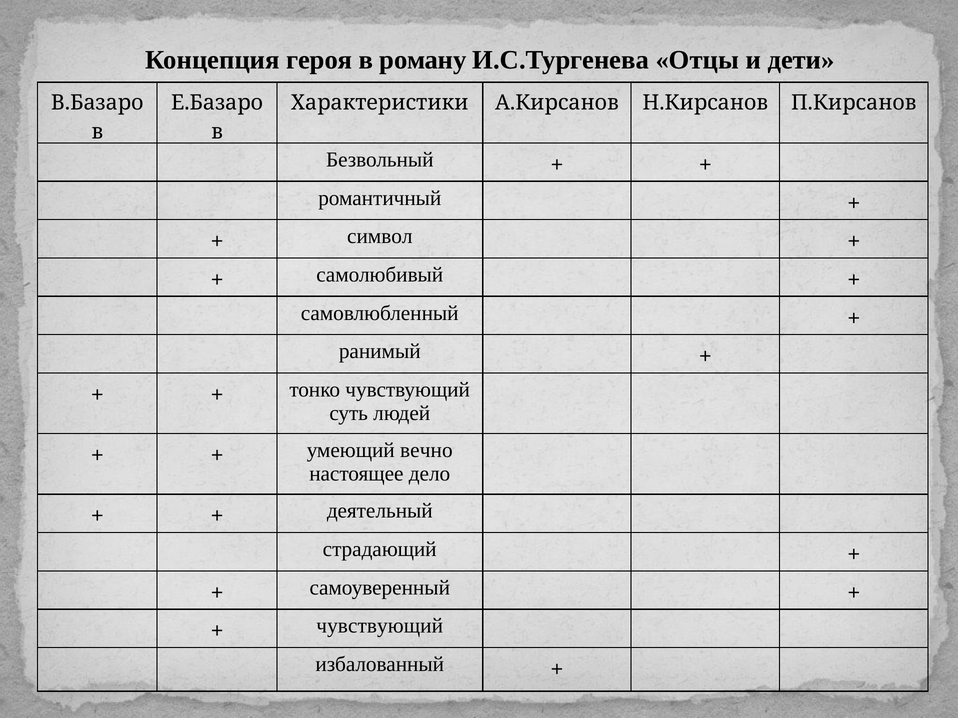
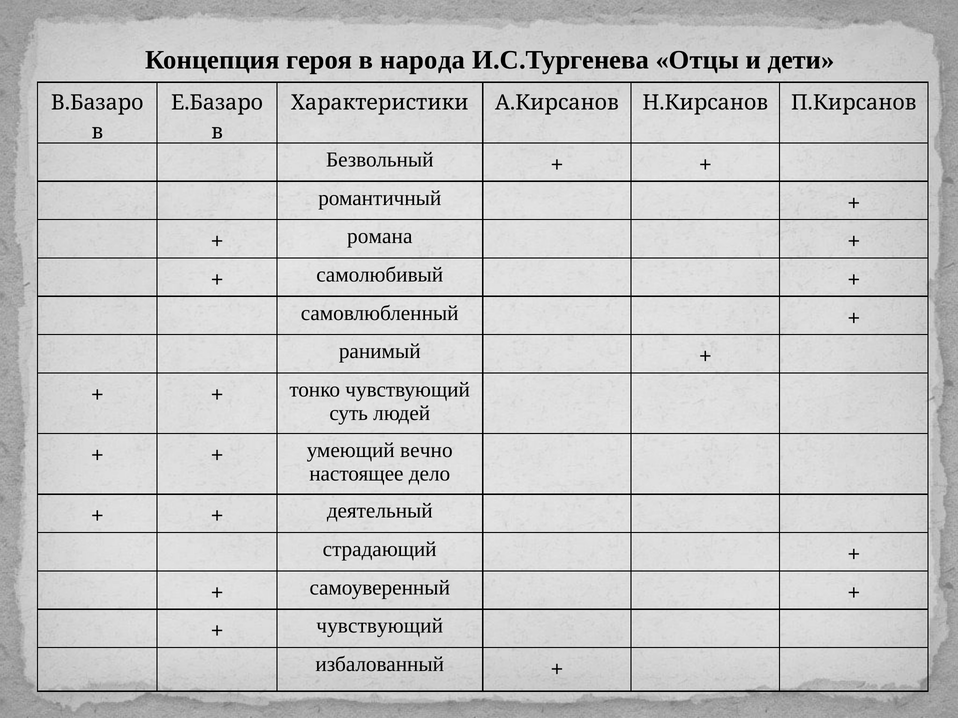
роману: роману -> народа
символ: символ -> романа
